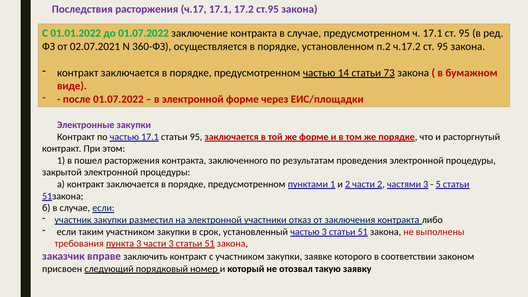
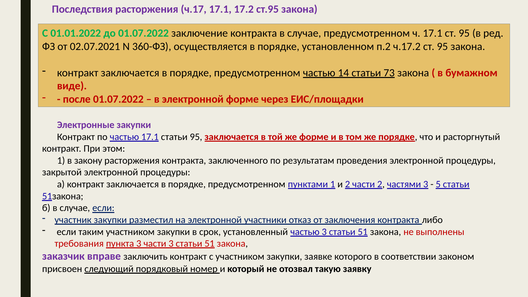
пошел: пошел -> закону
